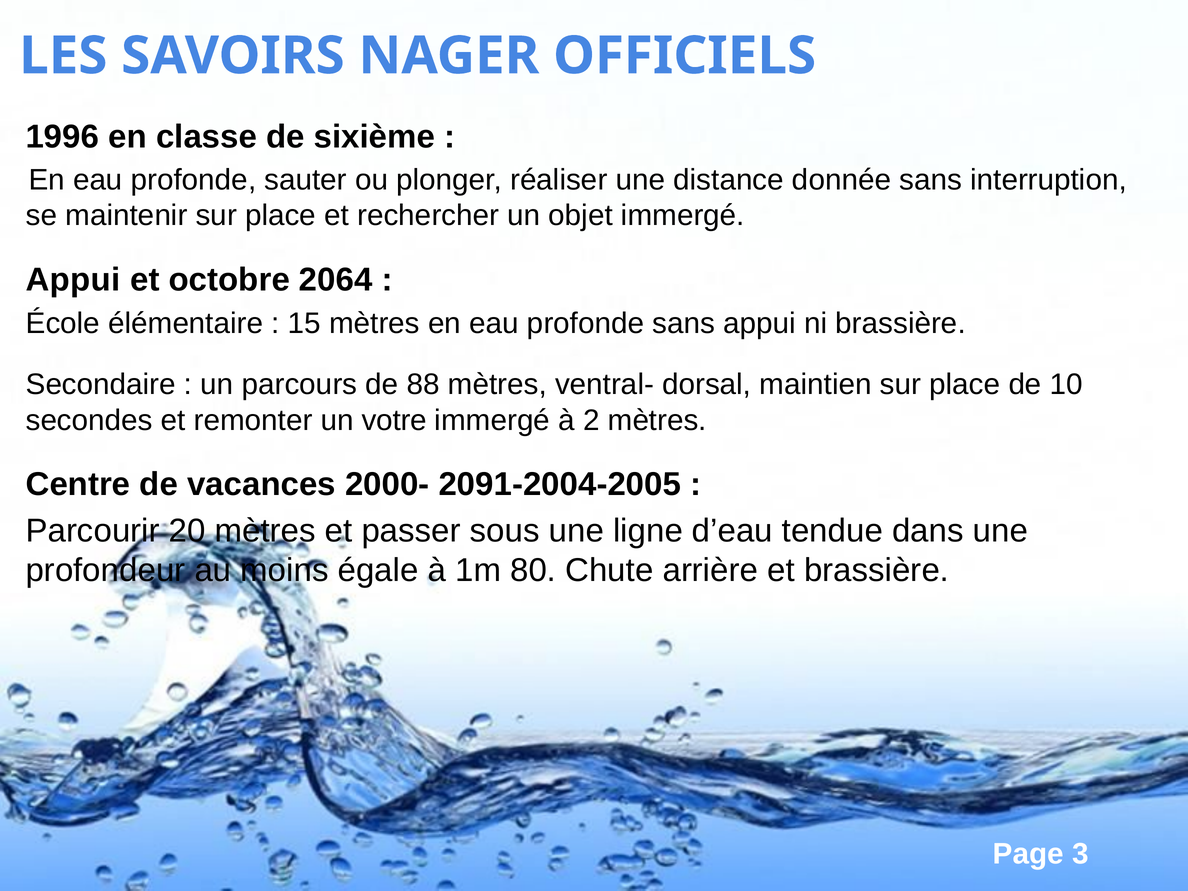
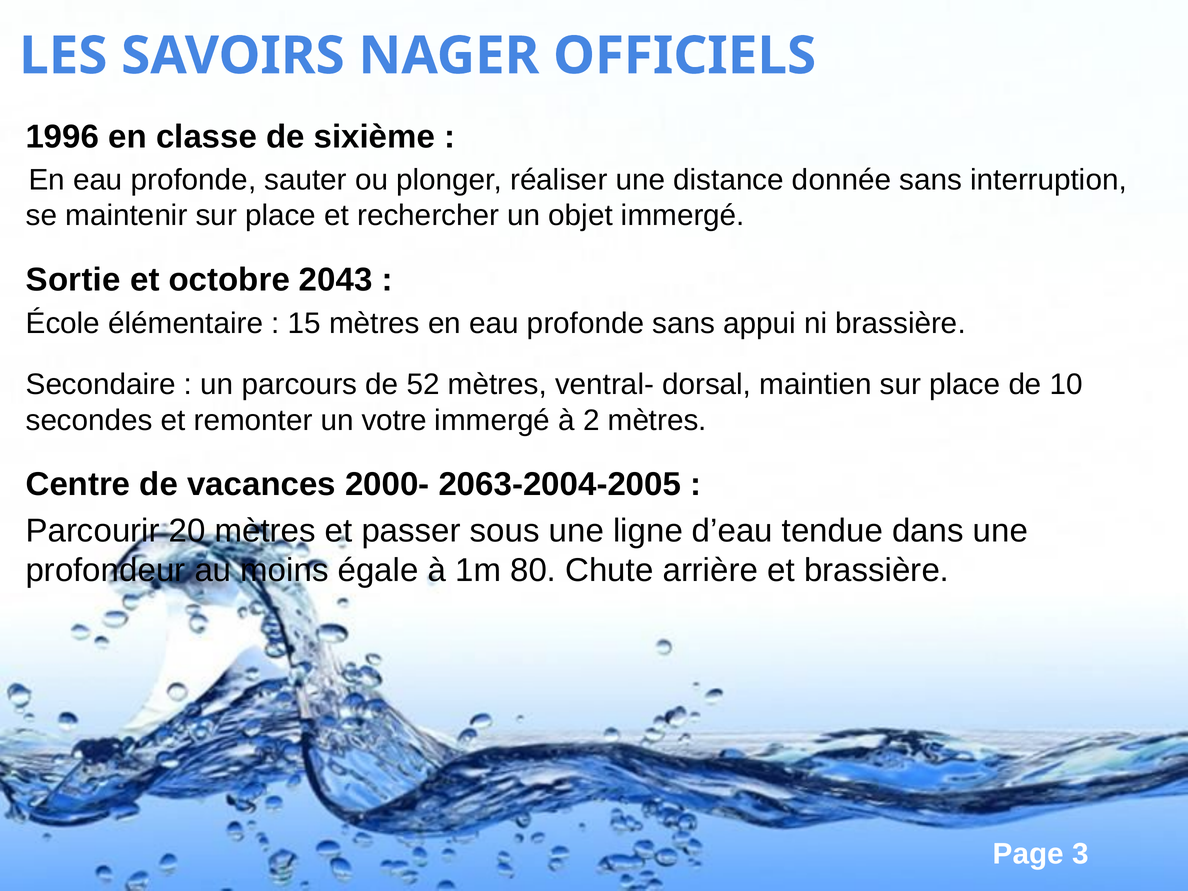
Appui at (73, 280): Appui -> Sortie
2064: 2064 -> 2043
88: 88 -> 52
2091-2004-2005: 2091-2004-2005 -> 2063-2004-2005
